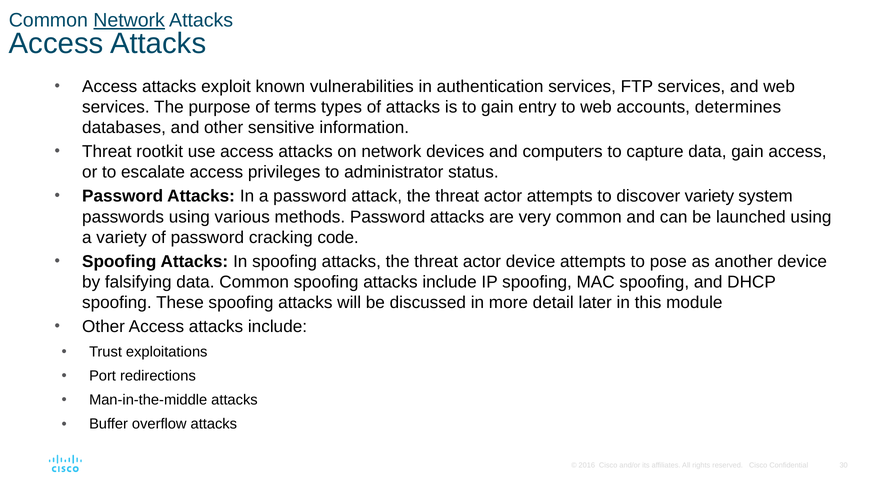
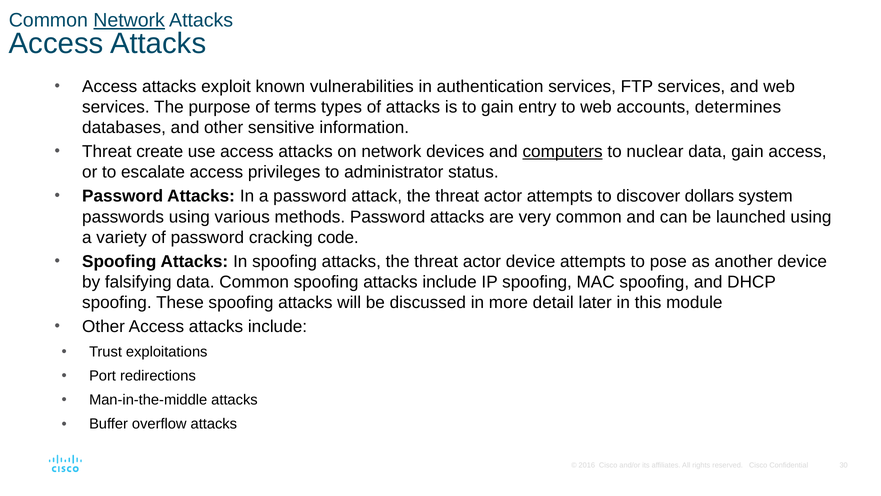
rootkit: rootkit -> create
computers underline: none -> present
capture: capture -> nuclear
discover variety: variety -> dollars
